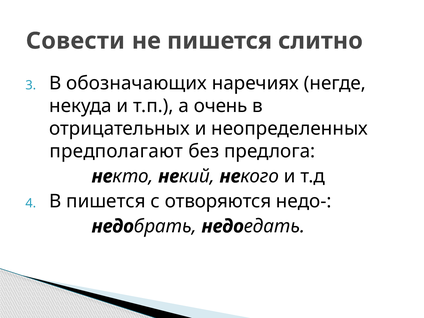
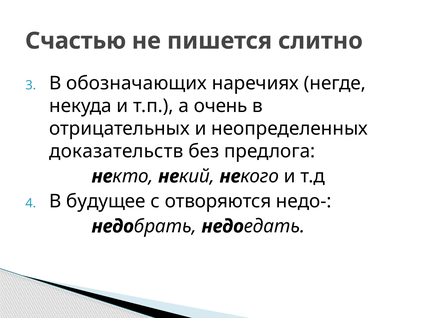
Совести: Совести -> Счастью
предполагают: предполагают -> доказательств
В пишется: пишется -> будущее
